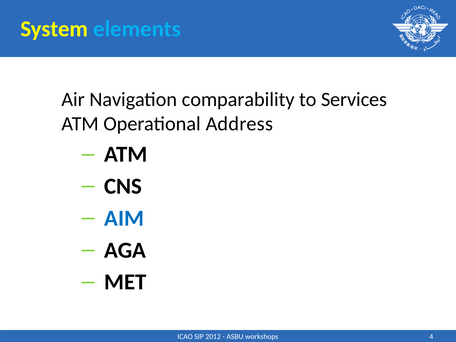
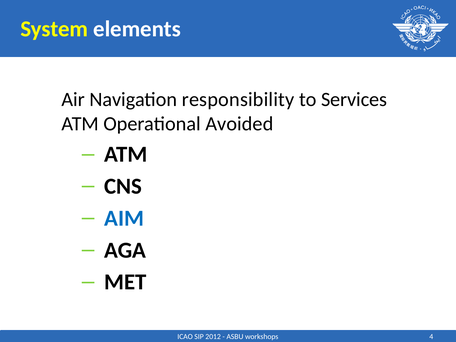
elements colour: light blue -> white
comparability: comparability -> responsibility
Address: Address -> Avoided
